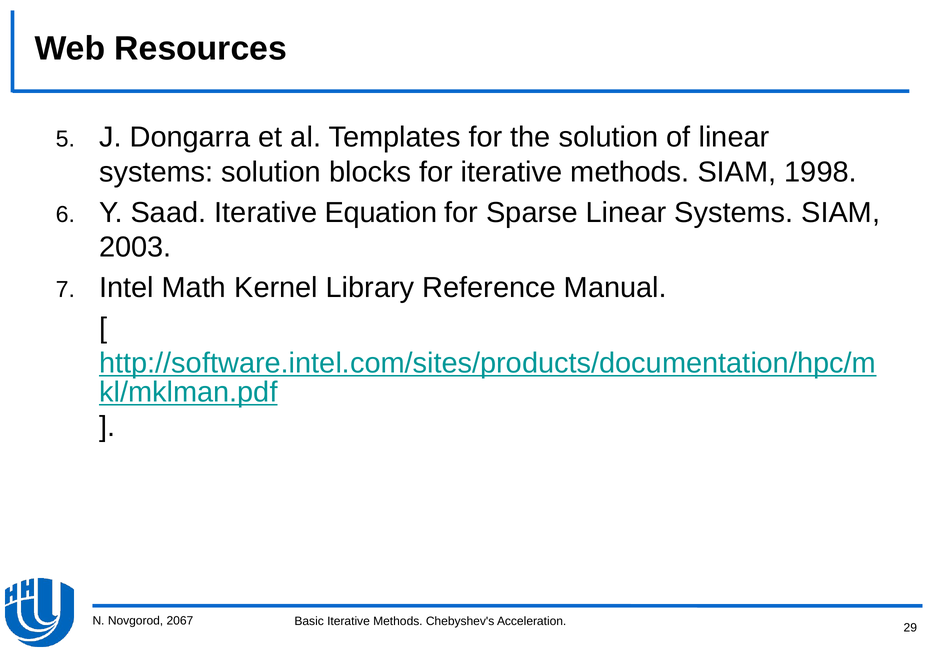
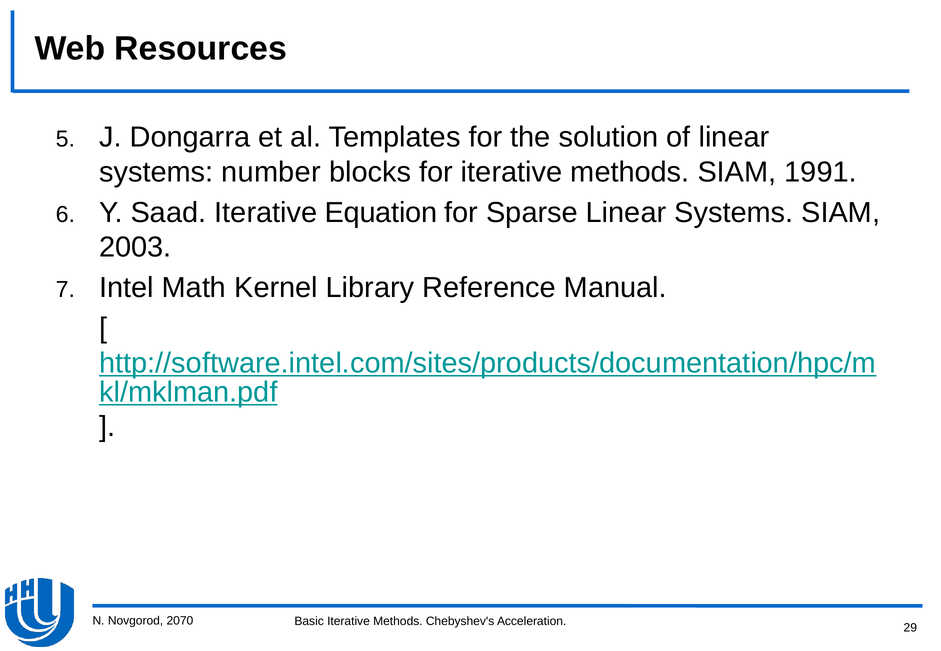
systems solution: solution -> number
1998: 1998 -> 1991
2067: 2067 -> 2070
